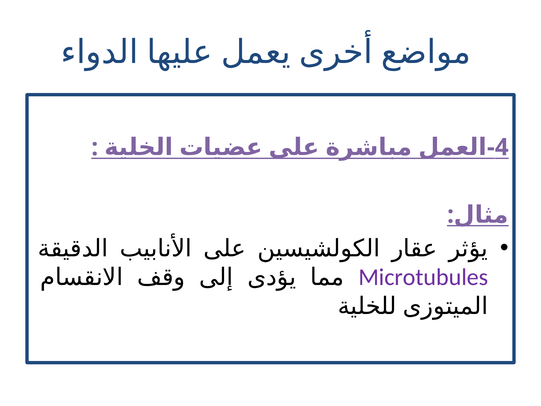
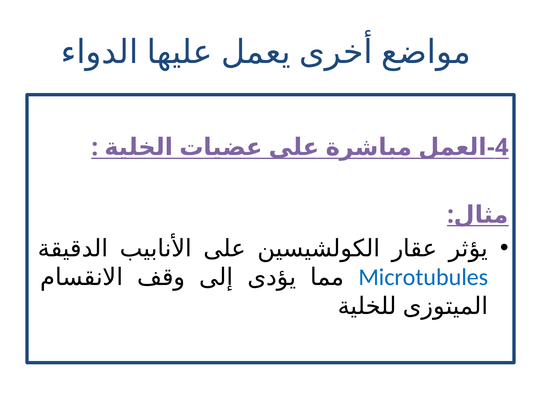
Microtubules colour: purple -> blue
